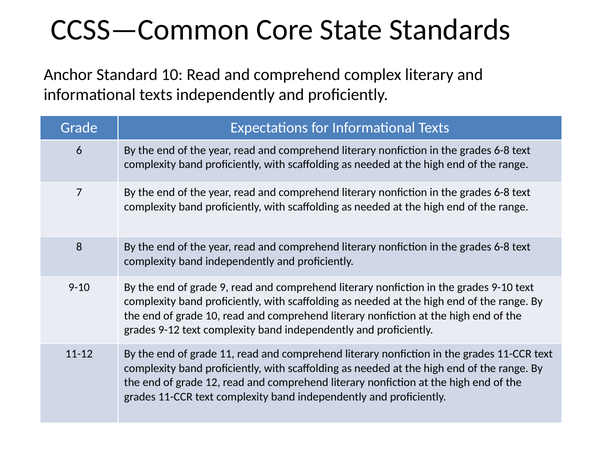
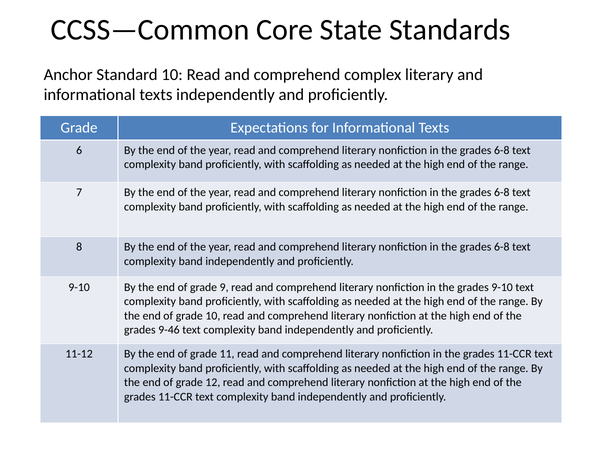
9-12: 9-12 -> 9-46
